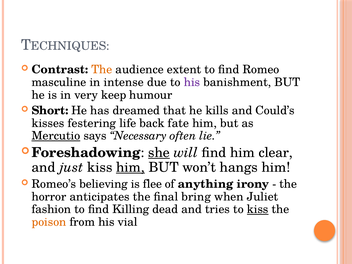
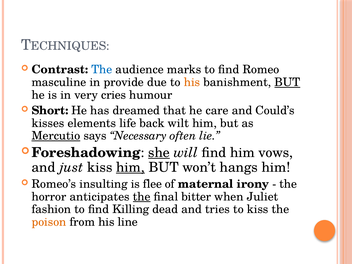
The at (102, 70) colour: orange -> blue
extent: extent -> marks
intense: intense -> provide
his at (192, 82) colour: purple -> orange
BUT at (287, 82) underline: none -> present
keep: keep -> cries
kills: kills -> care
festering: festering -> elements
fate: fate -> wilt
clear: clear -> vows
believing: believing -> insulting
anything: anything -> maternal
the at (142, 197) underline: none -> present
bring: bring -> bitter
kiss at (258, 209) underline: present -> none
vial: vial -> line
